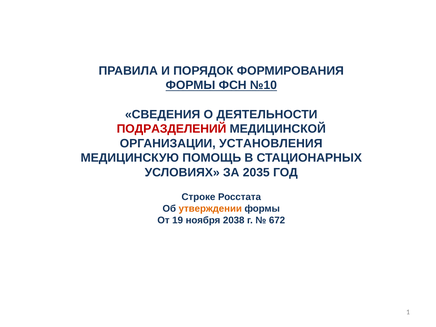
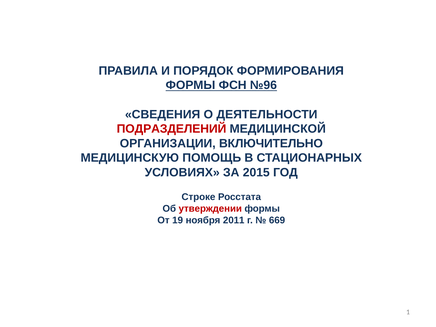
№10: №10 -> №96
УСТАНОВЛЕНИЯ: УСТАНОВЛЕНИЯ -> ВКЛЮЧИТЕЛЬНО
2035: 2035 -> 2015
утверждении colour: orange -> red
2038: 2038 -> 2011
672: 672 -> 669
